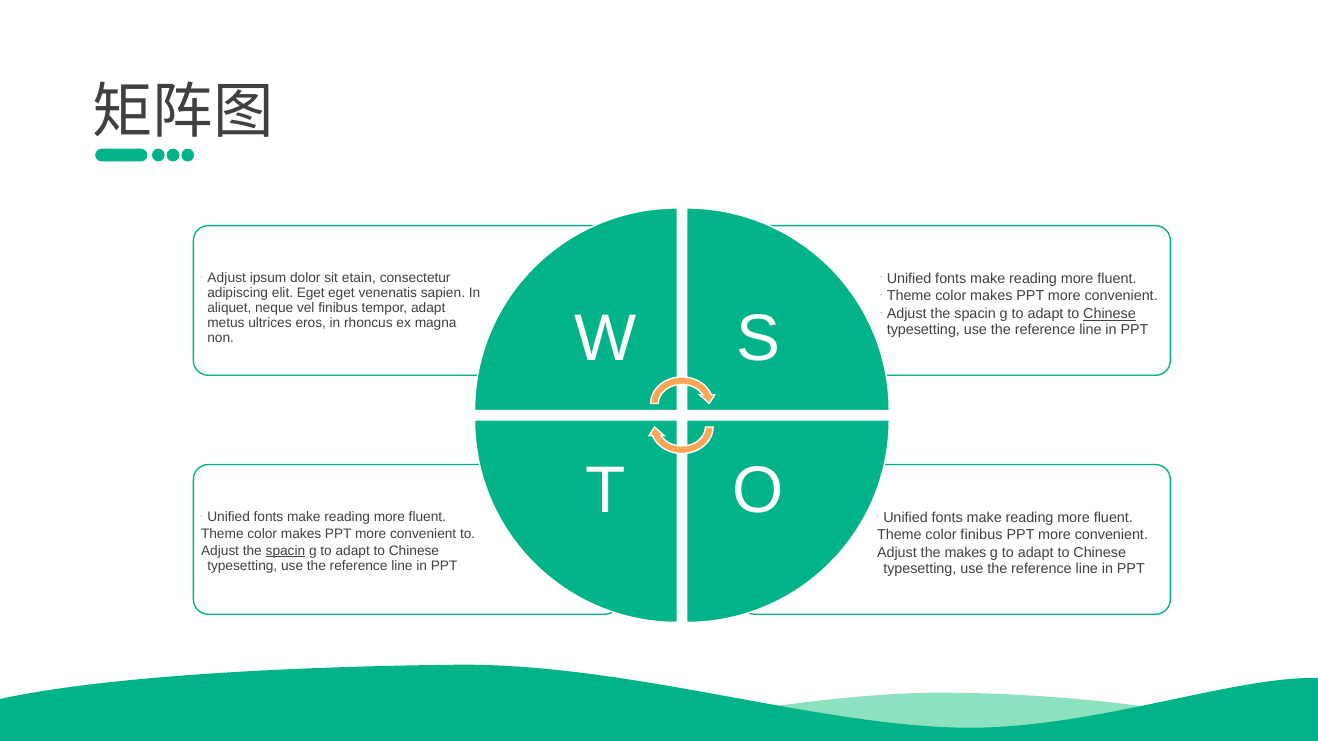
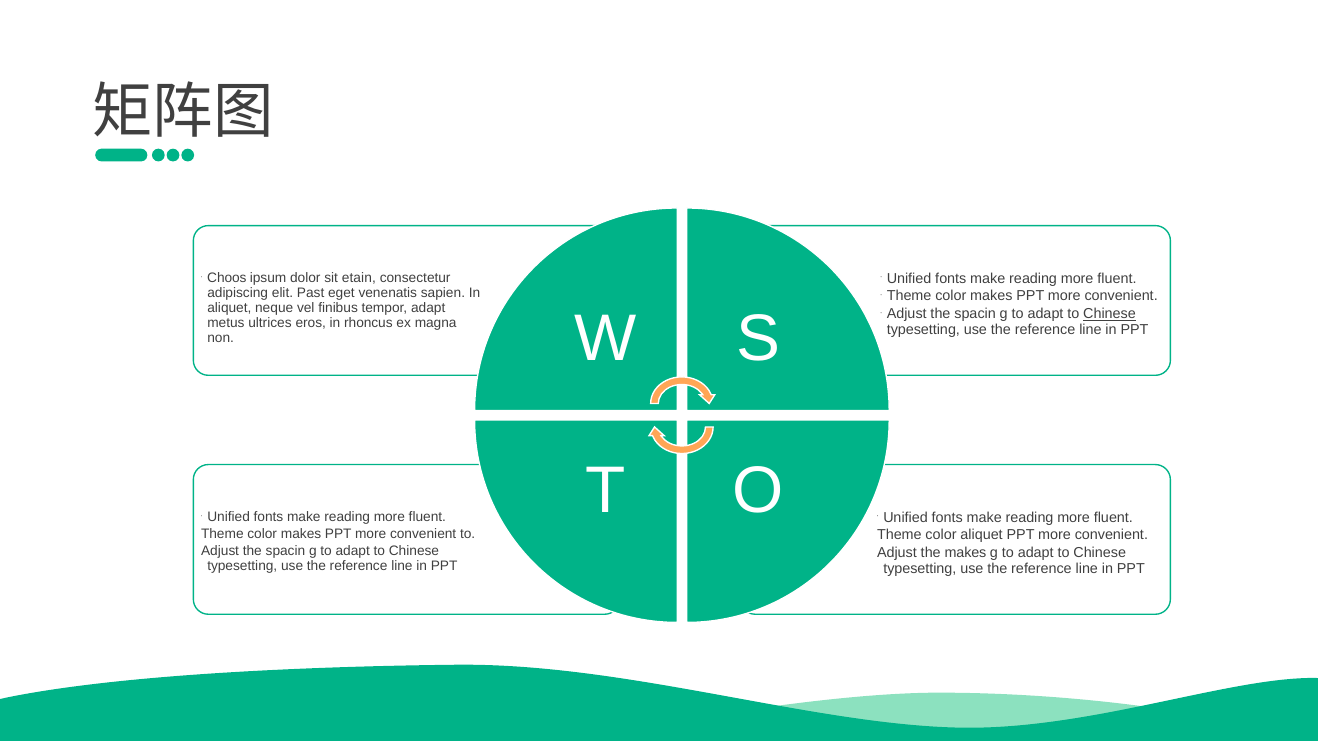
Adjust at (227, 278): Adjust -> Choos
elit Eget: Eget -> Past
color finibus: finibus -> aliquet
spacin at (285, 551) underline: present -> none
